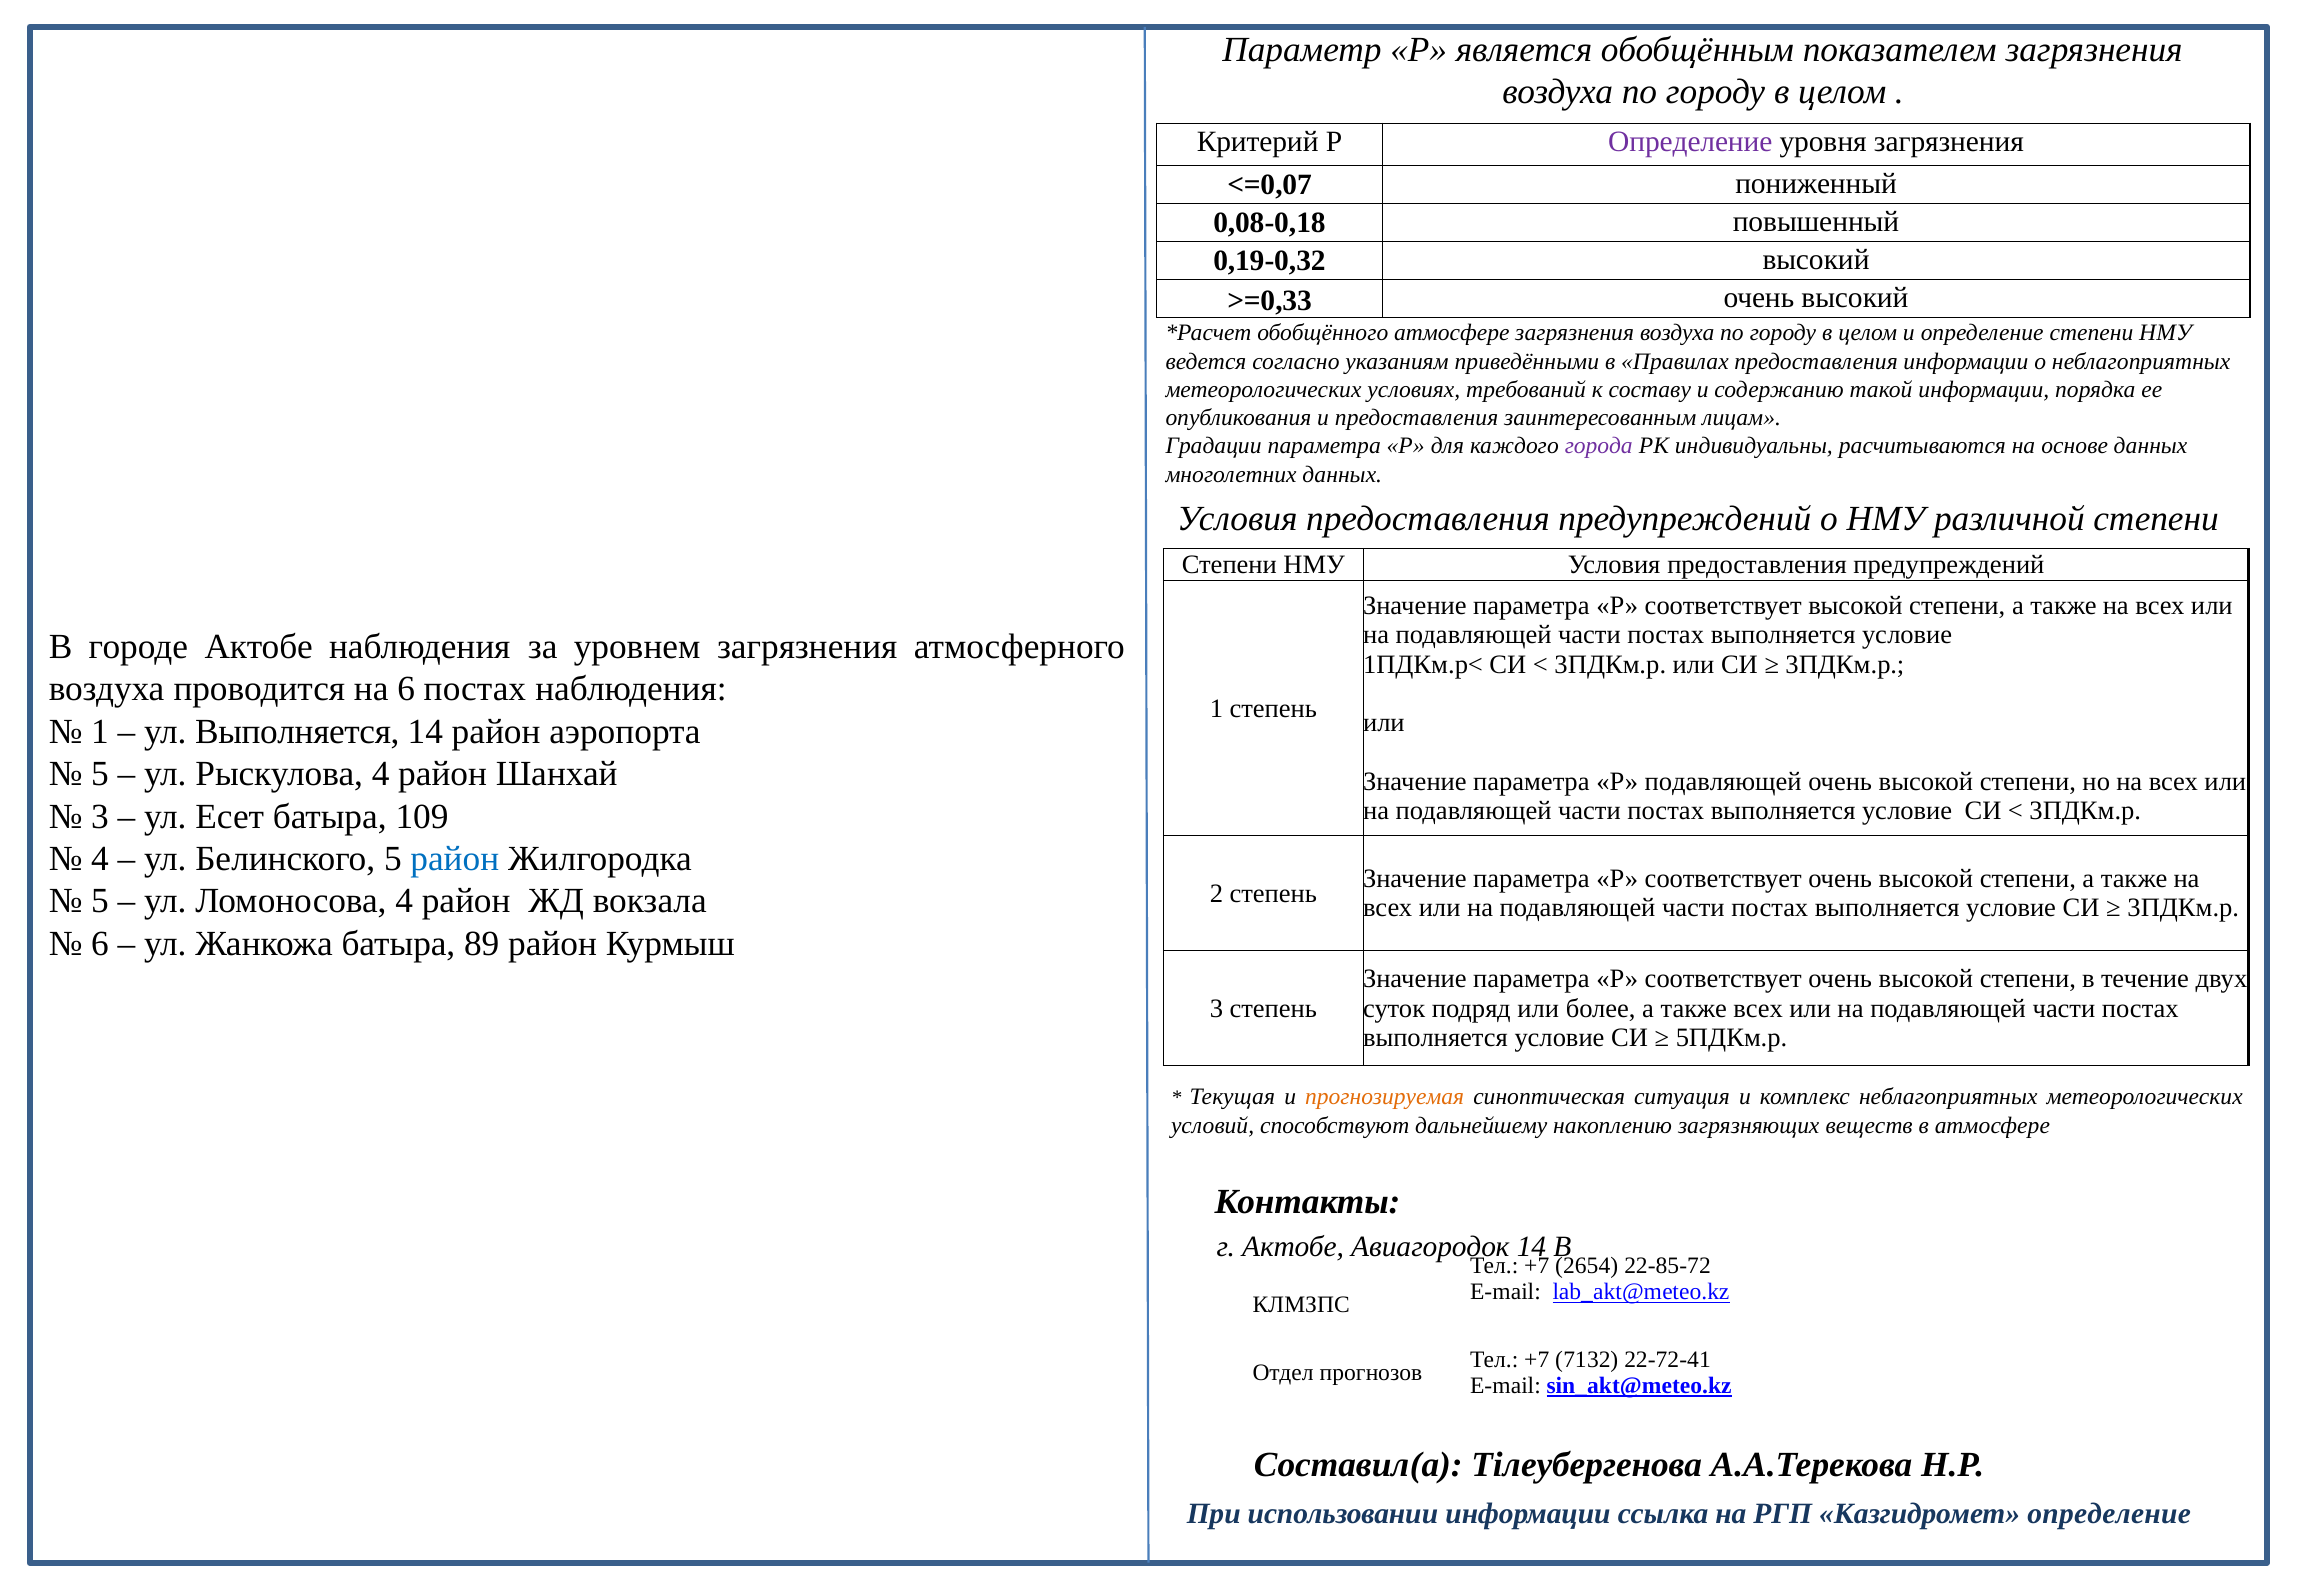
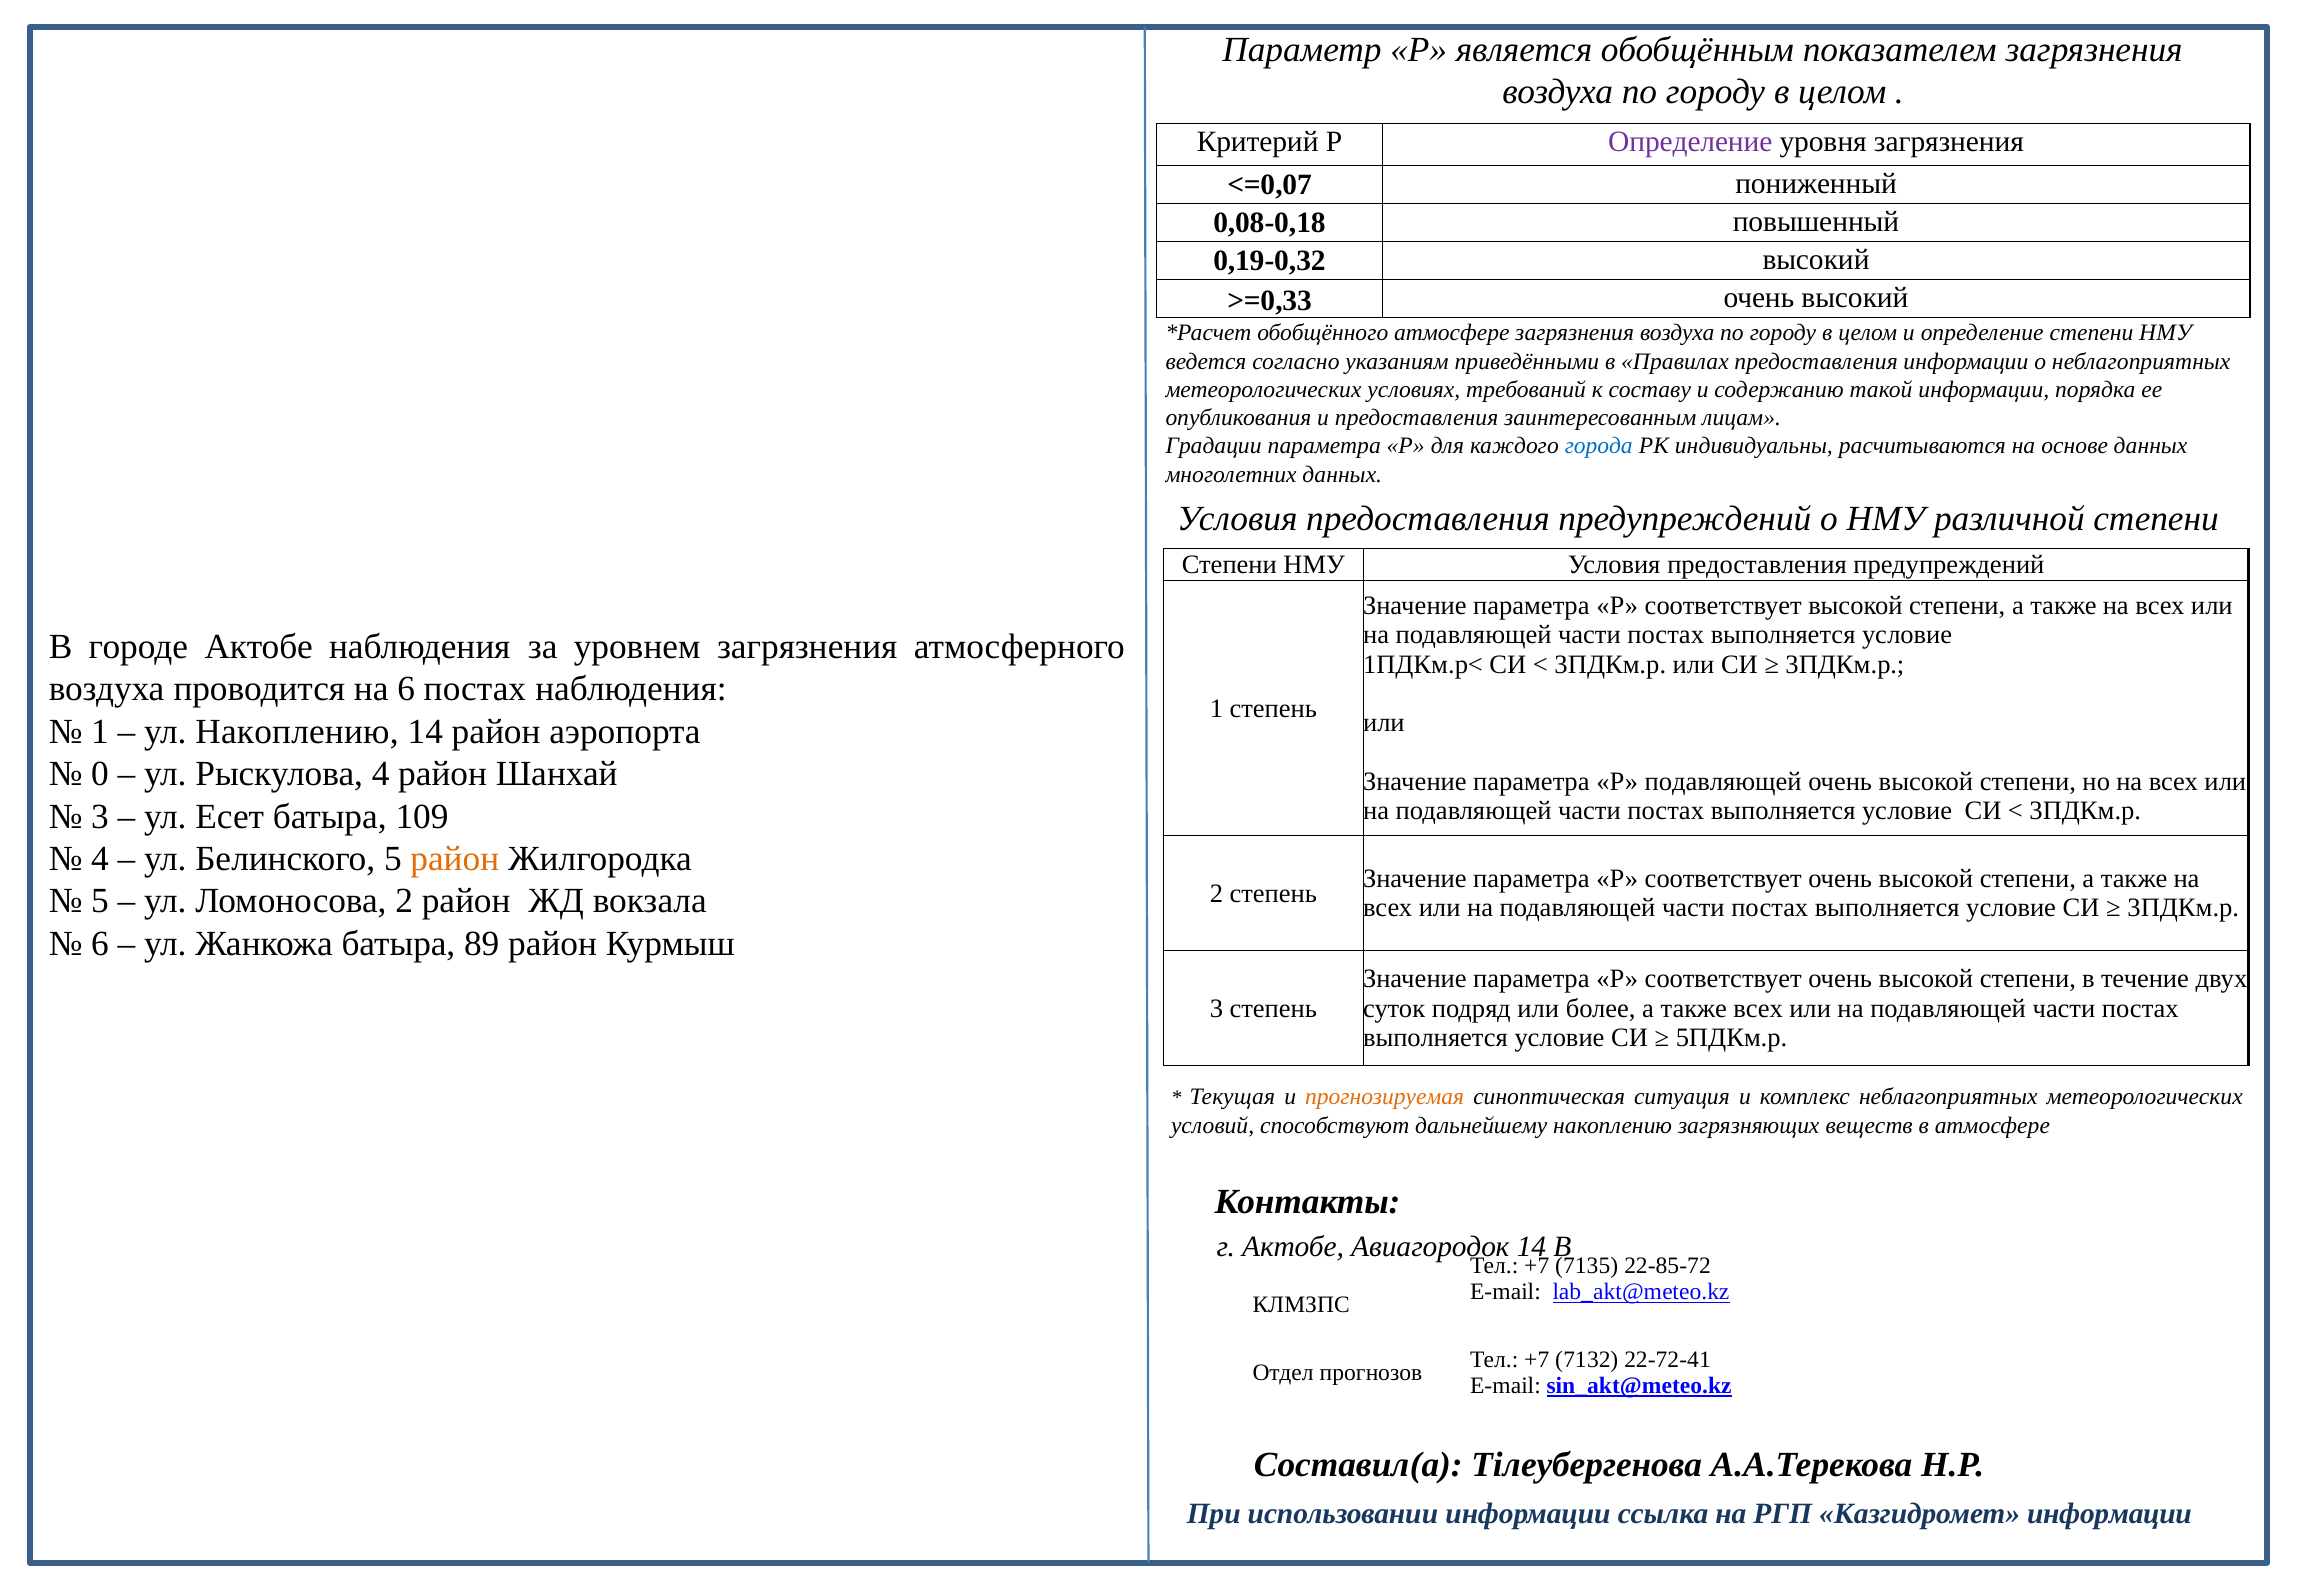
города colour: purple -> blue
ул Выполняется: Выполняется -> Накоплению
5 at (100, 774): 5 -> 0
район at (455, 859) colour: blue -> orange
Ломоносова 4: 4 -> 2
2654: 2654 -> 7135
Казгидромет определение: определение -> информации
